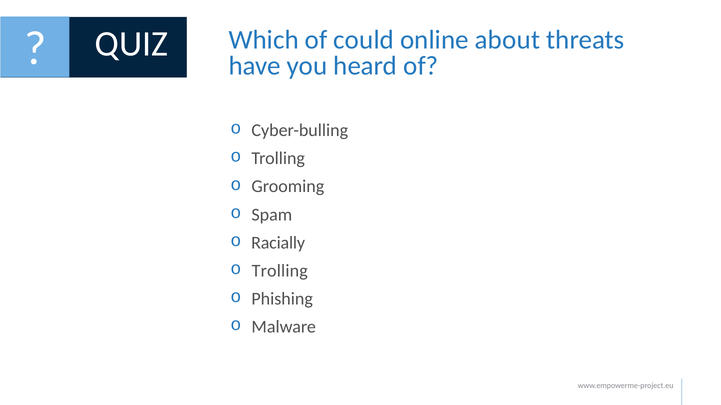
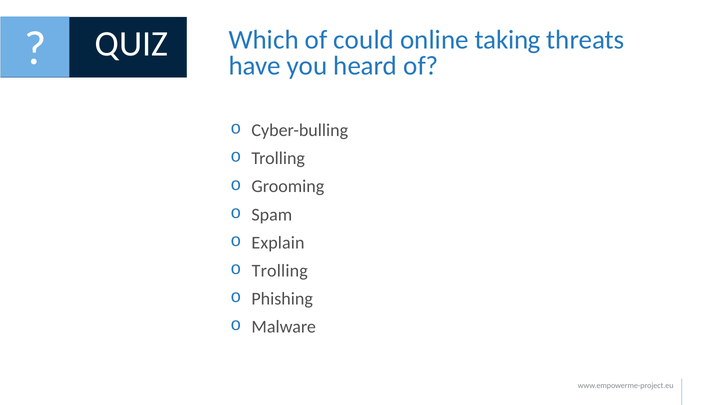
about: about -> taking
Racially: Racially -> Explain
